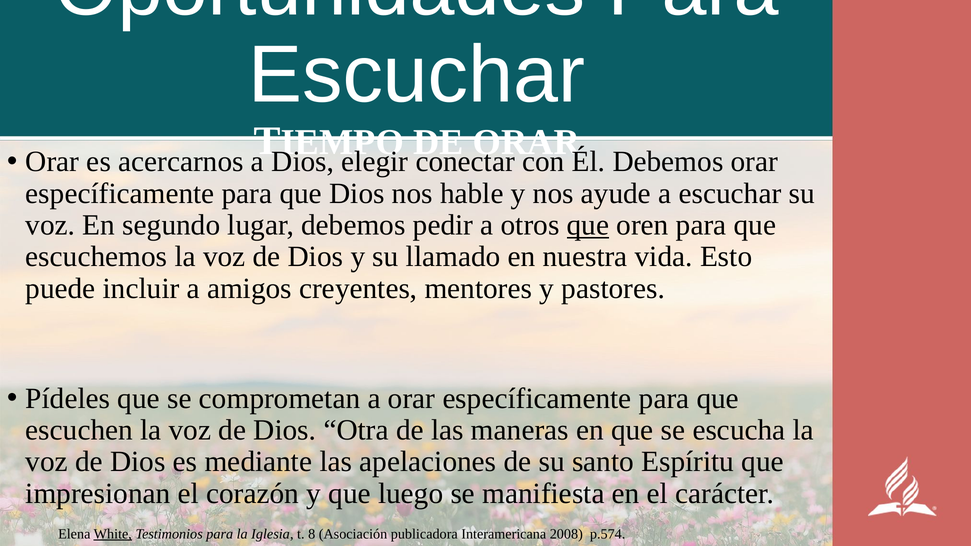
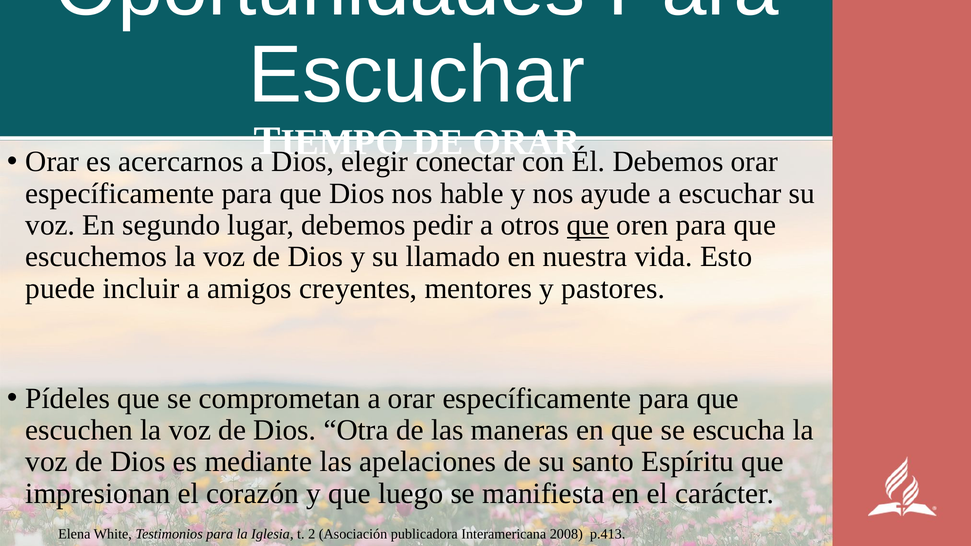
White underline: present -> none
8: 8 -> 2
p.574: p.574 -> p.413
